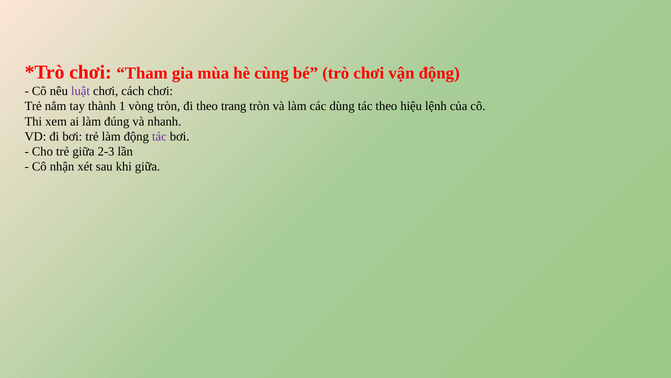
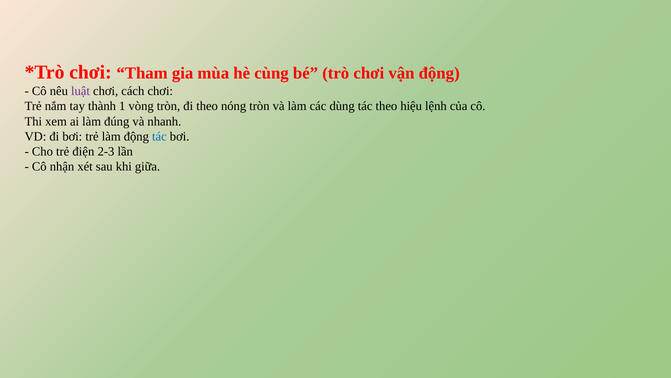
trang: trang -> nóng
tác at (159, 136) colour: purple -> blue
trẻ giữa: giữa -> điện
